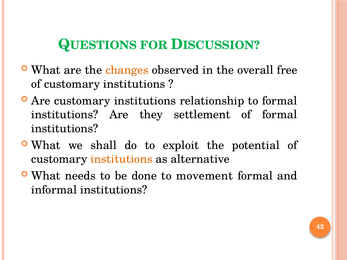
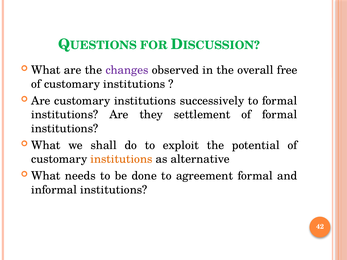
changes colour: orange -> purple
relationship: relationship -> successively
movement: movement -> agreement
